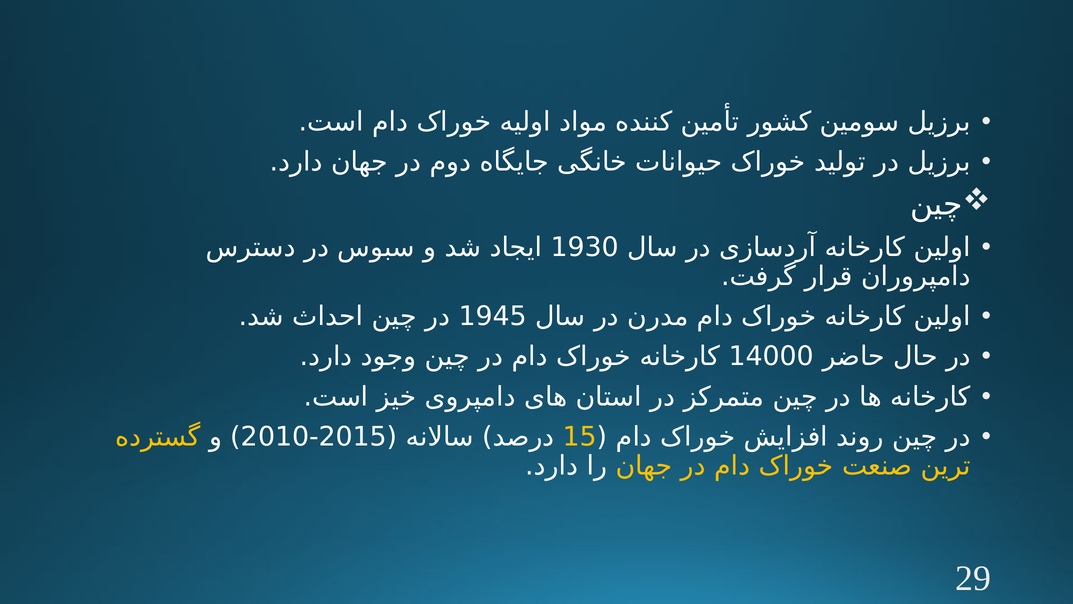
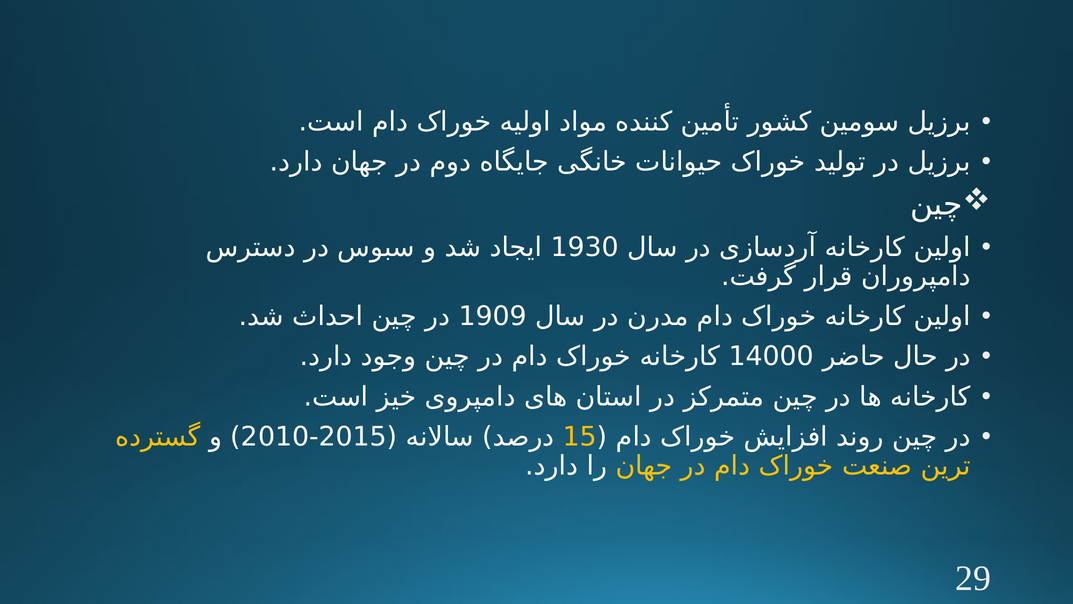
1945: 1945 -> 1909
